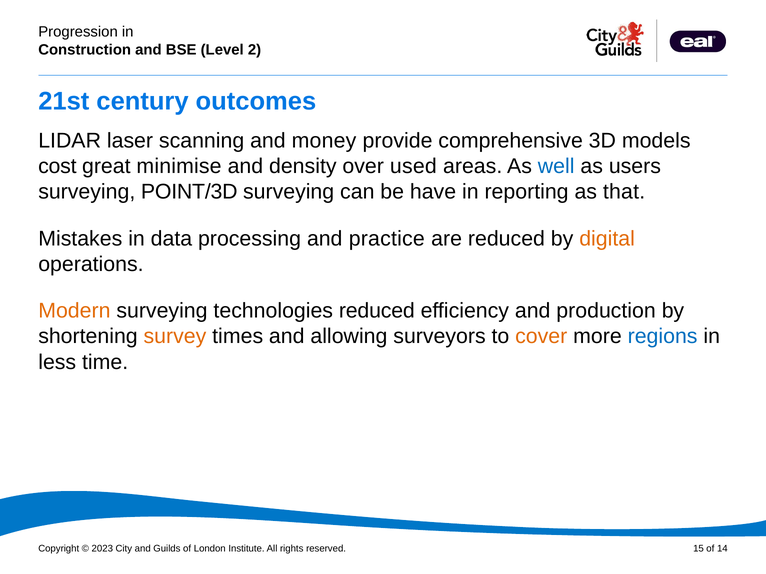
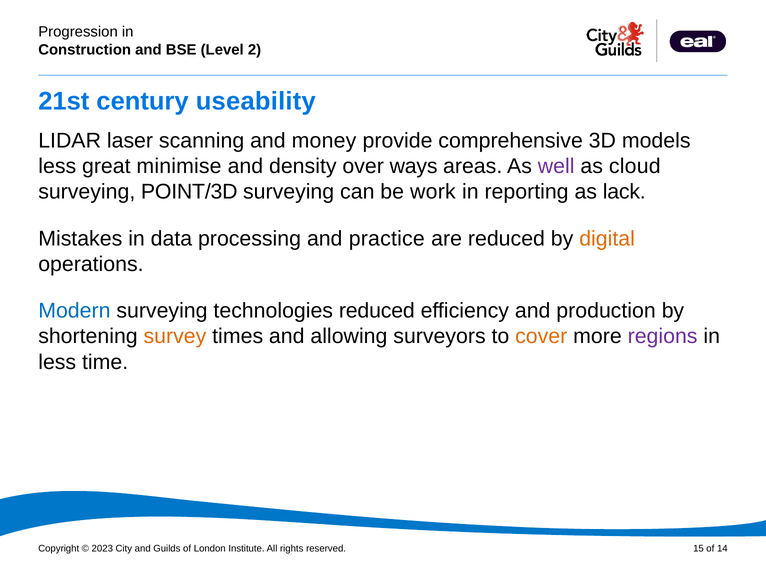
outcomes: outcomes -> useability
cost at (57, 166): cost -> less
used: used -> ways
well colour: blue -> purple
users: users -> cloud
have: have -> work
that: that -> lack
Modern colour: orange -> blue
regions colour: blue -> purple
